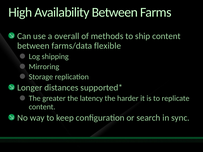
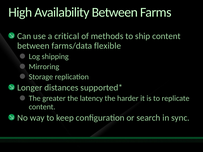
overall: overall -> critical
